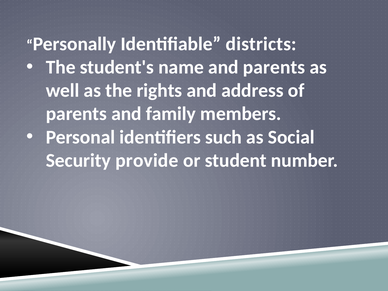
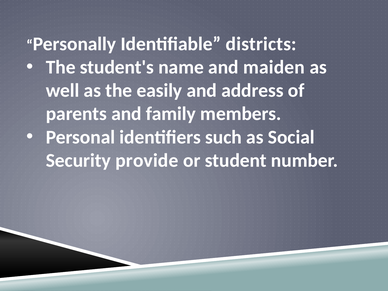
and parents: parents -> maiden
rights: rights -> easily
